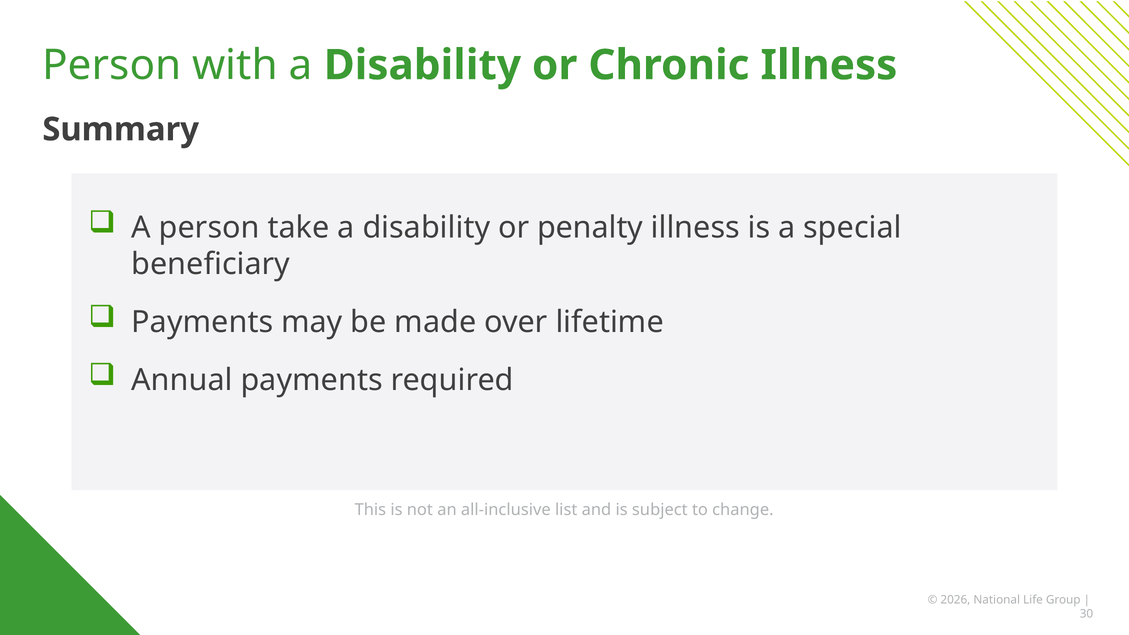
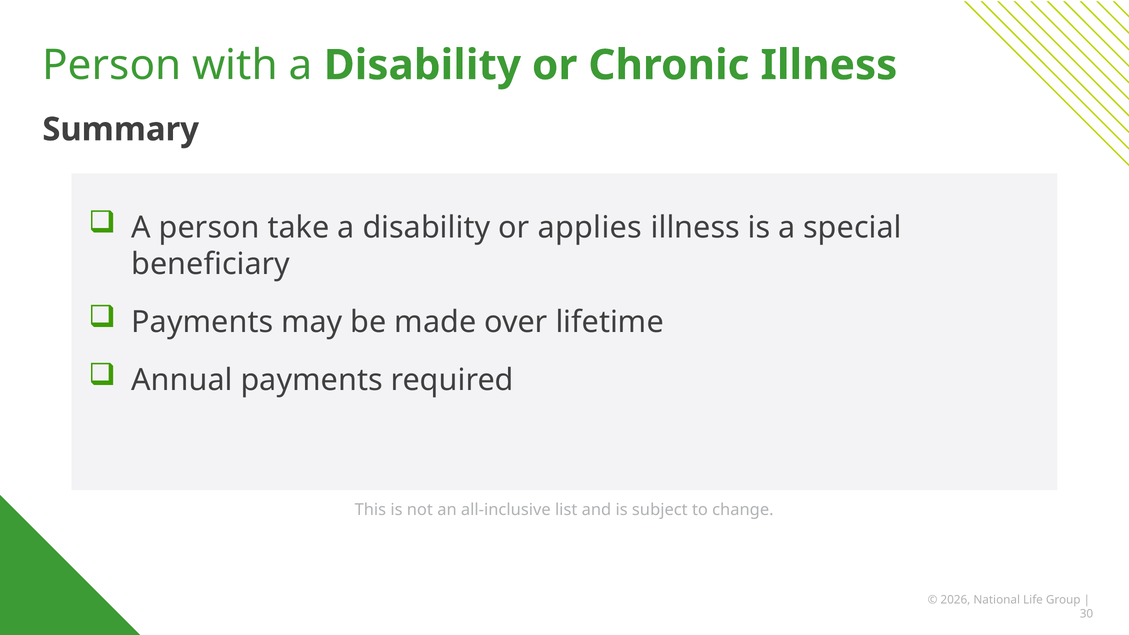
penalty: penalty -> applies
